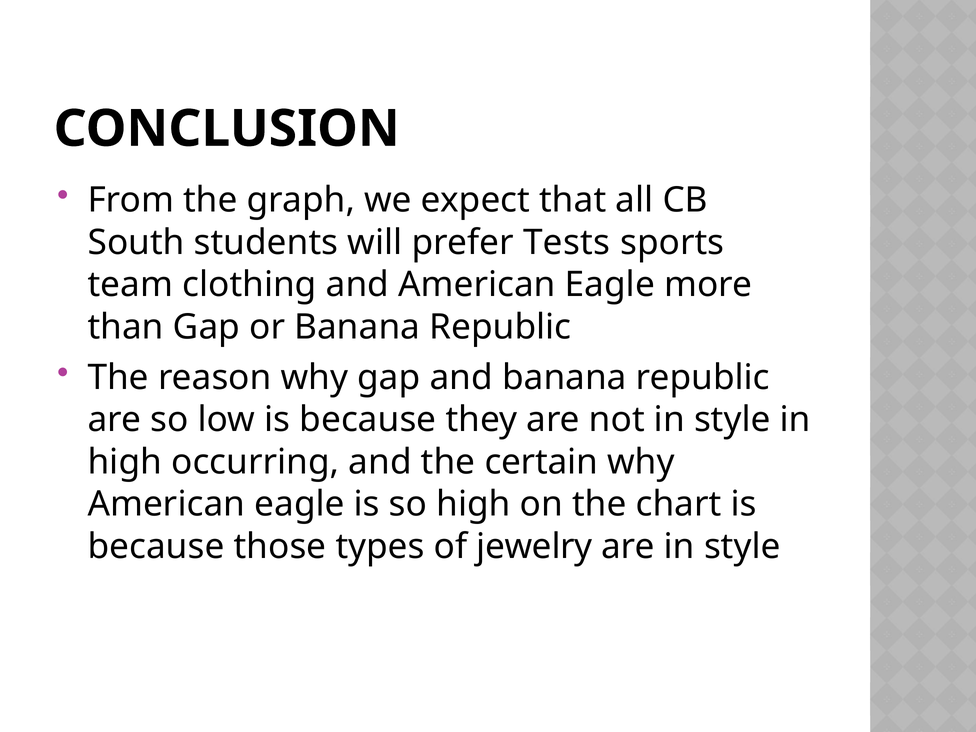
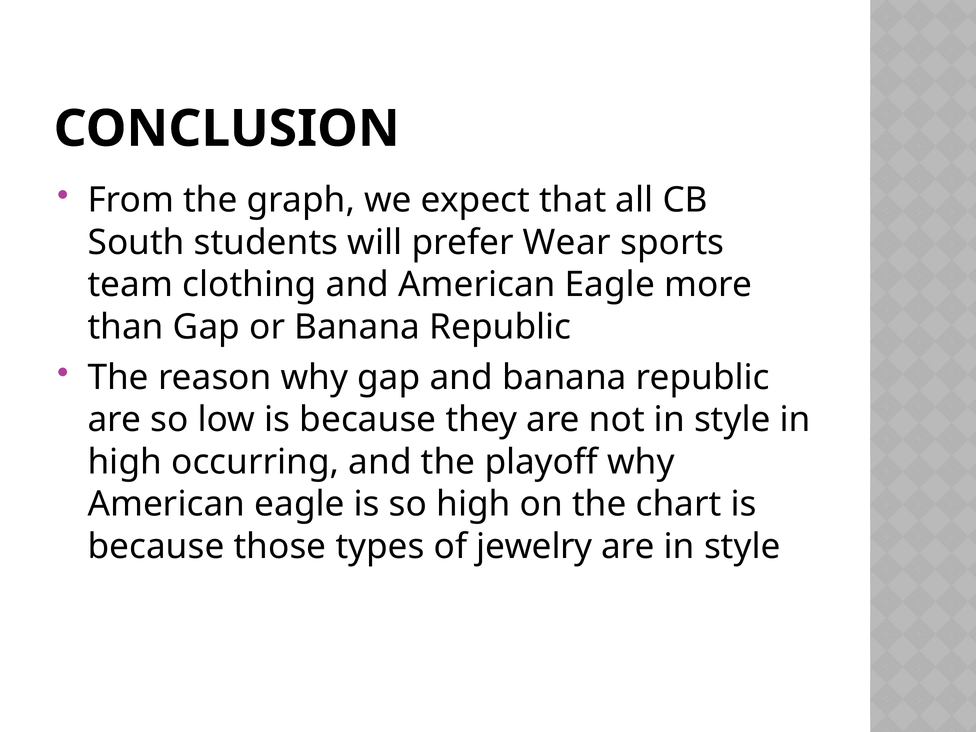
Tests: Tests -> Wear
certain: certain -> playoff
